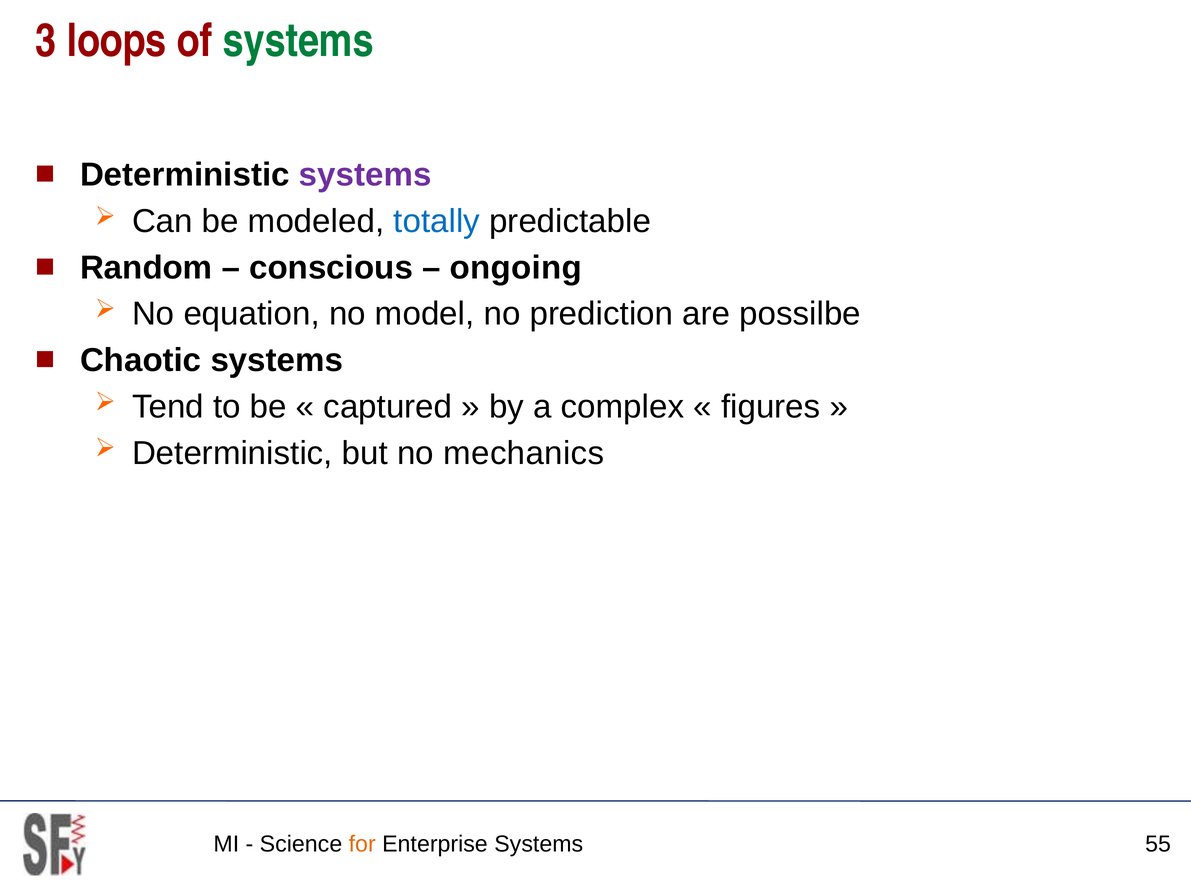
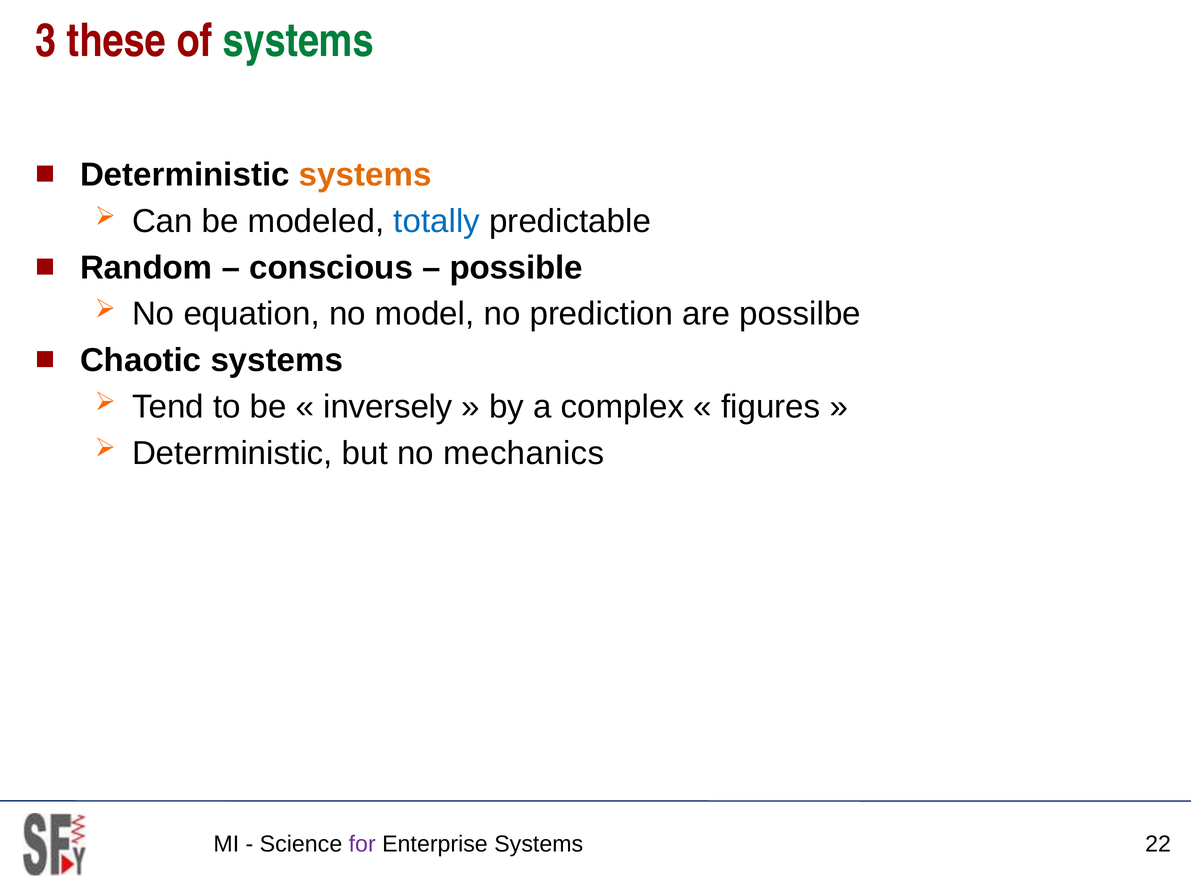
loops: loops -> these
systems at (365, 175) colour: purple -> orange
ongoing: ongoing -> possible
captured: captured -> inversely
for colour: orange -> purple
55: 55 -> 22
